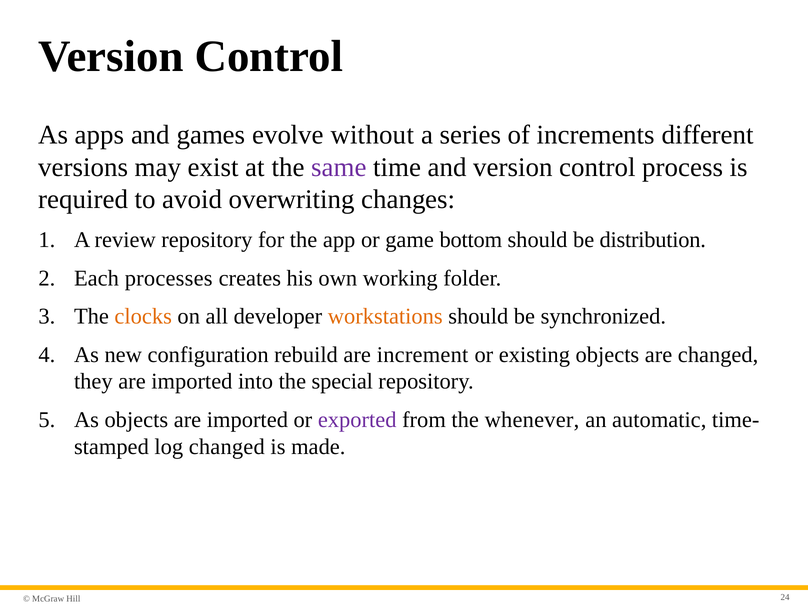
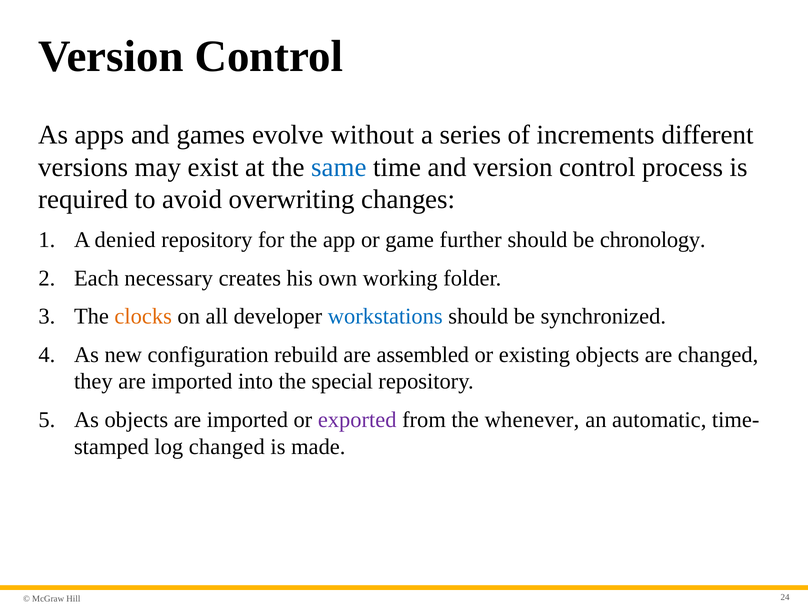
same colour: purple -> blue
review: review -> denied
bottom: bottom -> further
distribution: distribution -> chronology
processes: processes -> necessary
workstations colour: orange -> blue
increment: increment -> assembled
